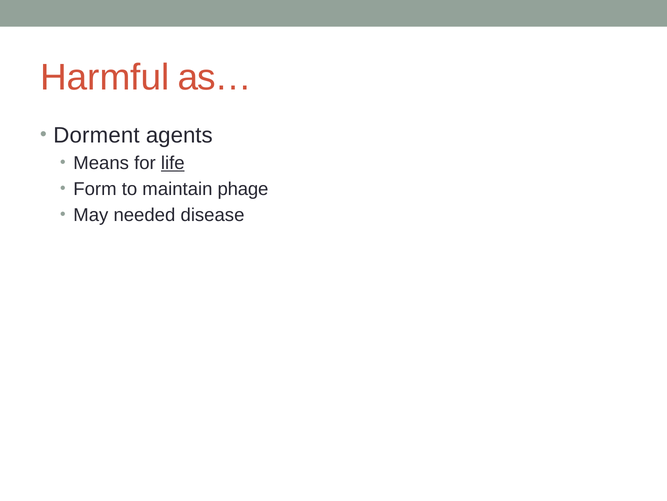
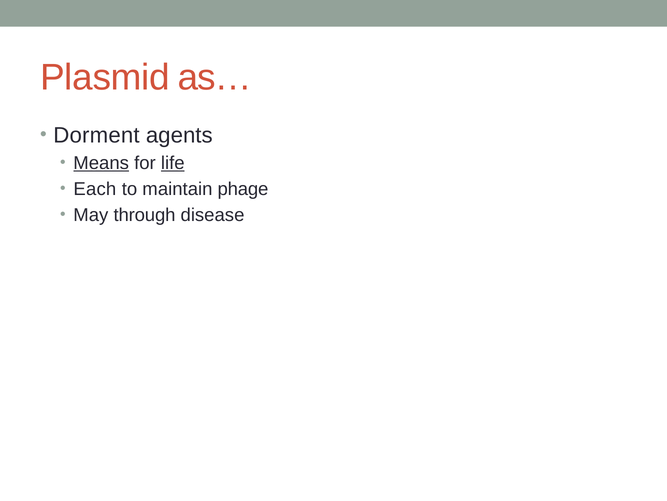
Harmful: Harmful -> Plasmid
Means underline: none -> present
Form: Form -> Each
needed: needed -> through
